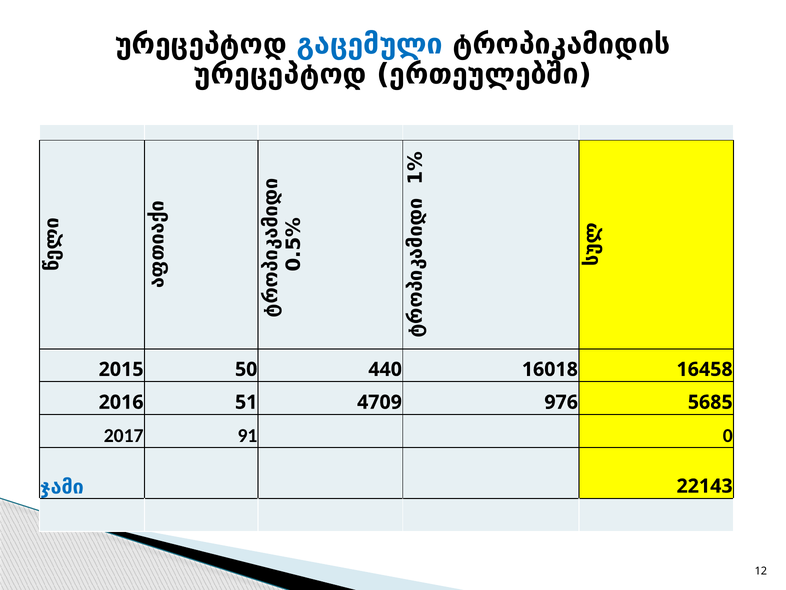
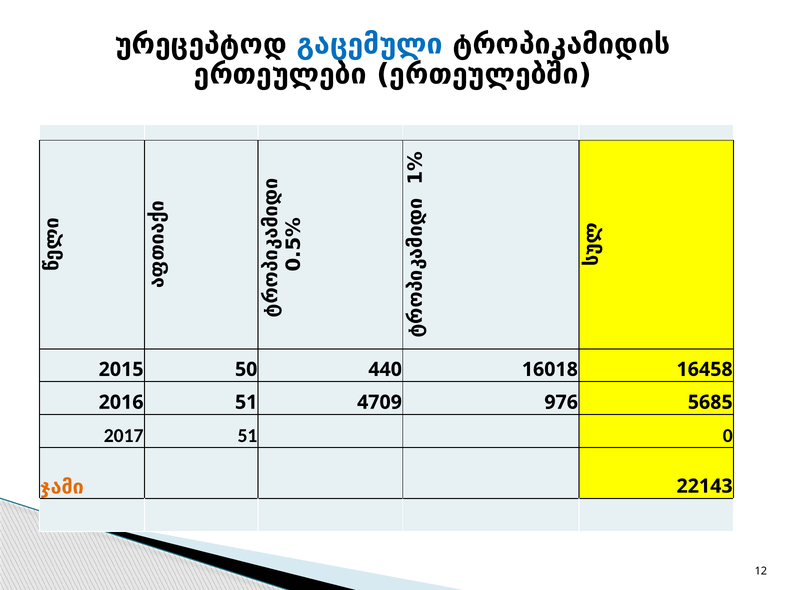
ურეცეპტოდ at (280, 74): ურეცეპტოდ -> ერთეულები
2017 91: 91 -> 51
ჯამი colour: blue -> orange
